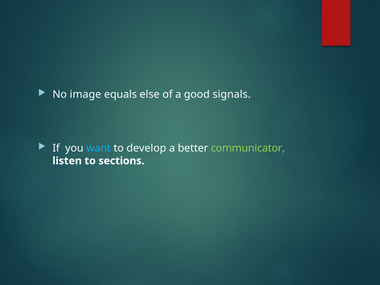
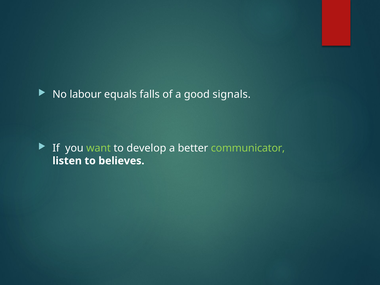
image: image -> labour
else: else -> falls
want colour: light blue -> light green
sections: sections -> believes
